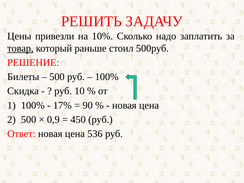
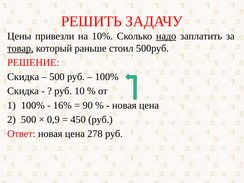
надо underline: none -> present
Билеты at (23, 77): Билеты -> Скидка
17%: 17% -> 16%
536: 536 -> 278
